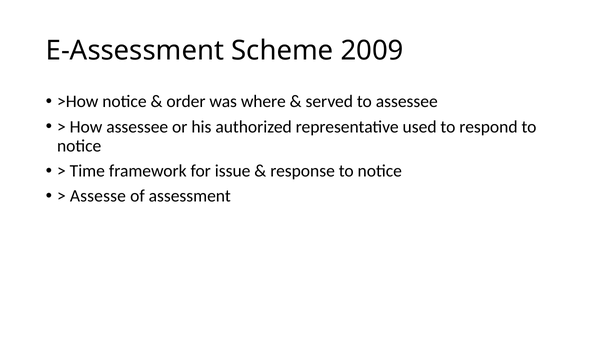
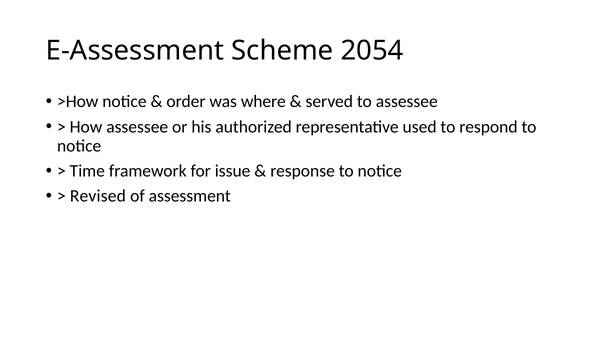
2009: 2009 -> 2054
Assesse: Assesse -> Revised
